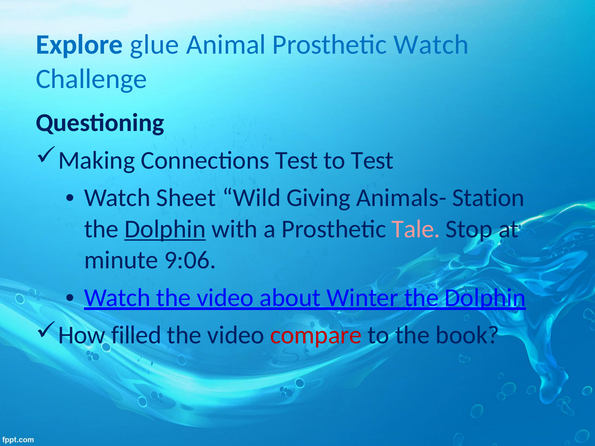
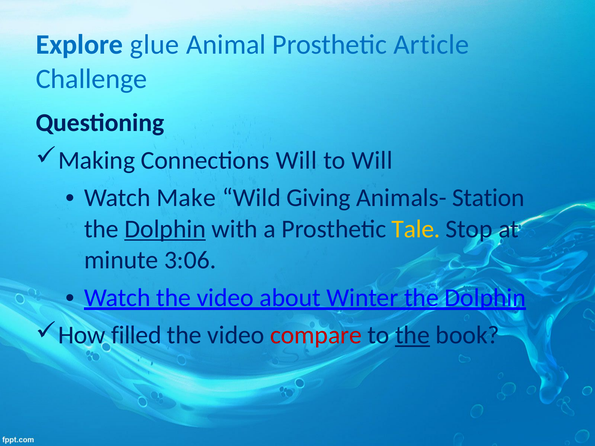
Prosthetic Watch: Watch -> Article
Connections Test: Test -> Will
to Test: Test -> Will
Sheet: Sheet -> Make
Tale colour: pink -> yellow
9:06: 9:06 -> 3:06
the at (412, 335) underline: none -> present
